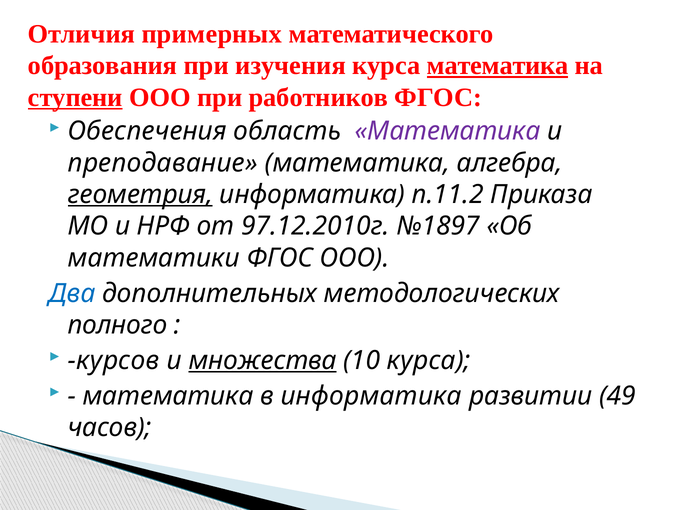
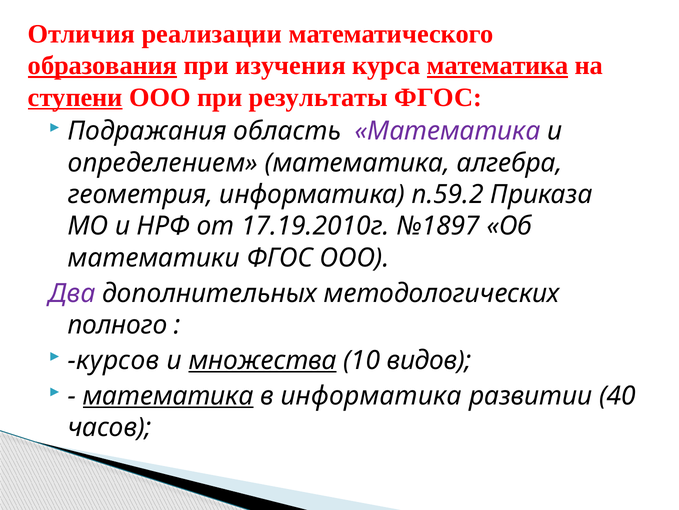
примерных: примерных -> реализации
образования underline: none -> present
работников: работников -> результаты
Обеспечения: Обеспечения -> Подражания
преподавание: преподавание -> определением
геометрия underline: present -> none
п.11.2: п.11.2 -> п.59.2
97.12.2010г: 97.12.2010г -> 17.19.2010г
Два colour: blue -> purple
10 курса: курса -> видов
математика at (168, 395) underline: none -> present
49: 49 -> 40
